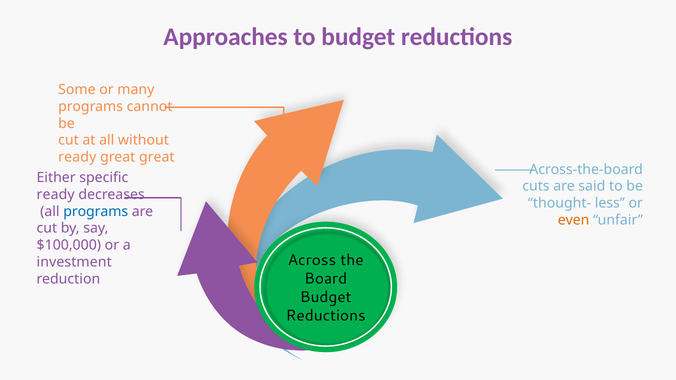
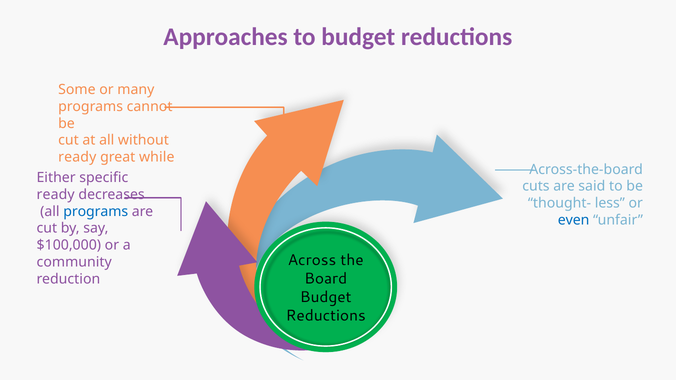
great great: great -> while
even colour: orange -> blue
investment: investment -> community
